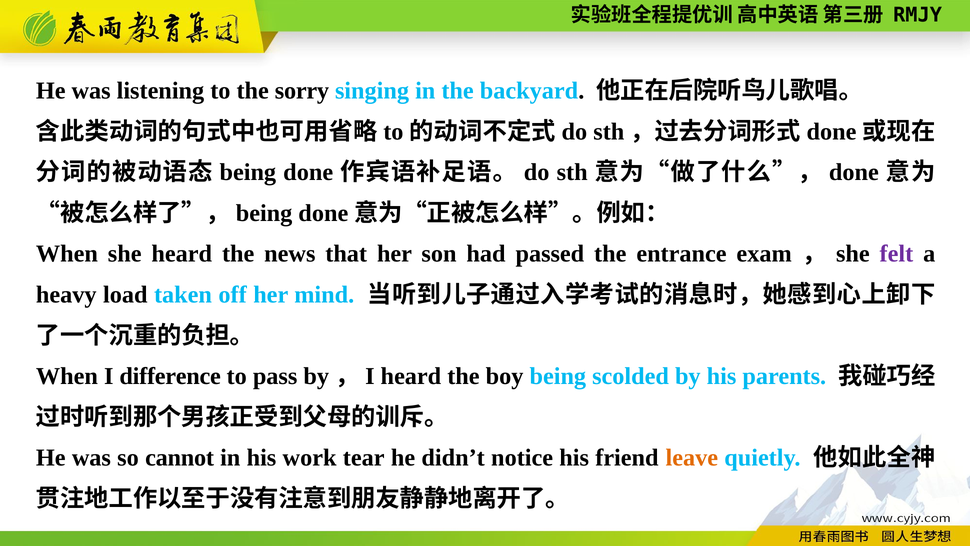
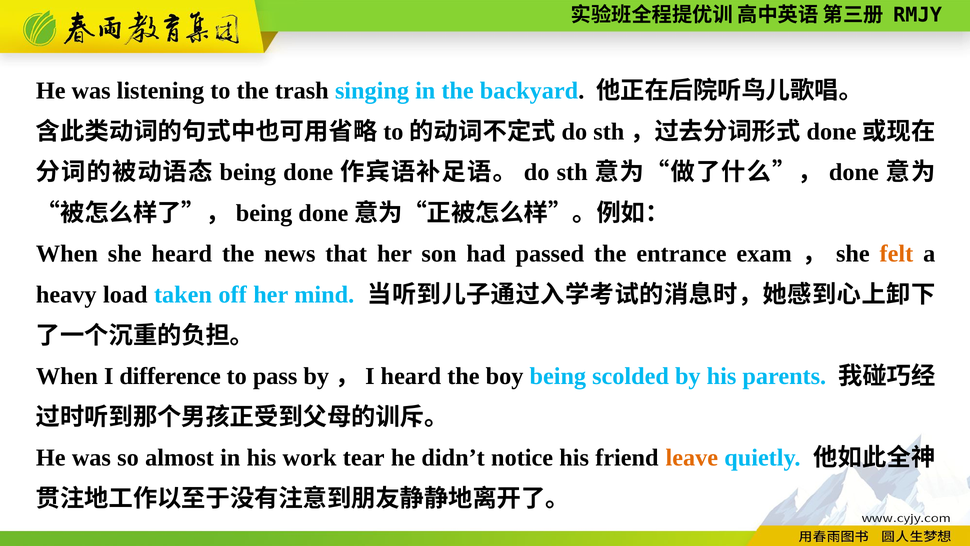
sorry: sorry -> trash
felt colour: purple -> orange
cannot: cannot -> almost
